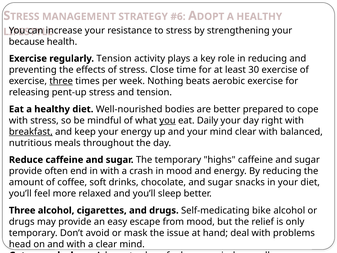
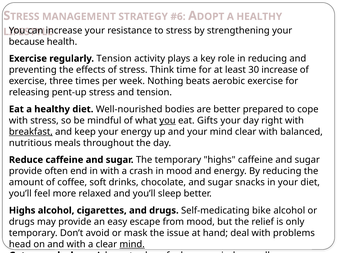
stress Close: Close -> Think
30 exercise: exercise -> increase
three at (61, 81) underline: present -> none
Daily: Daily -> Gifts
Three at (22, 210): Three -> Highs
mind at (132, 244) underline: none -> present
